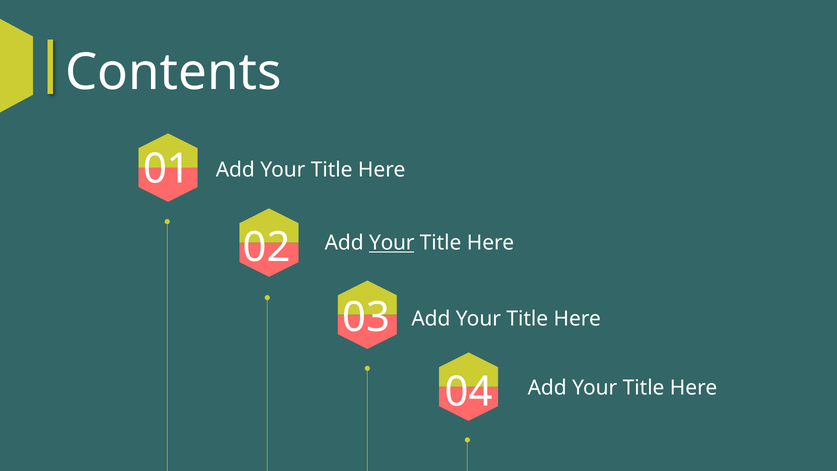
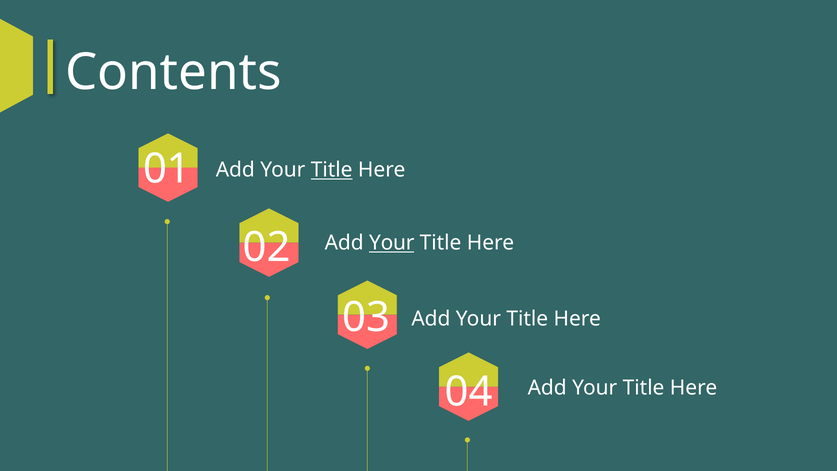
Title at (332, 170) underline: none -> present
